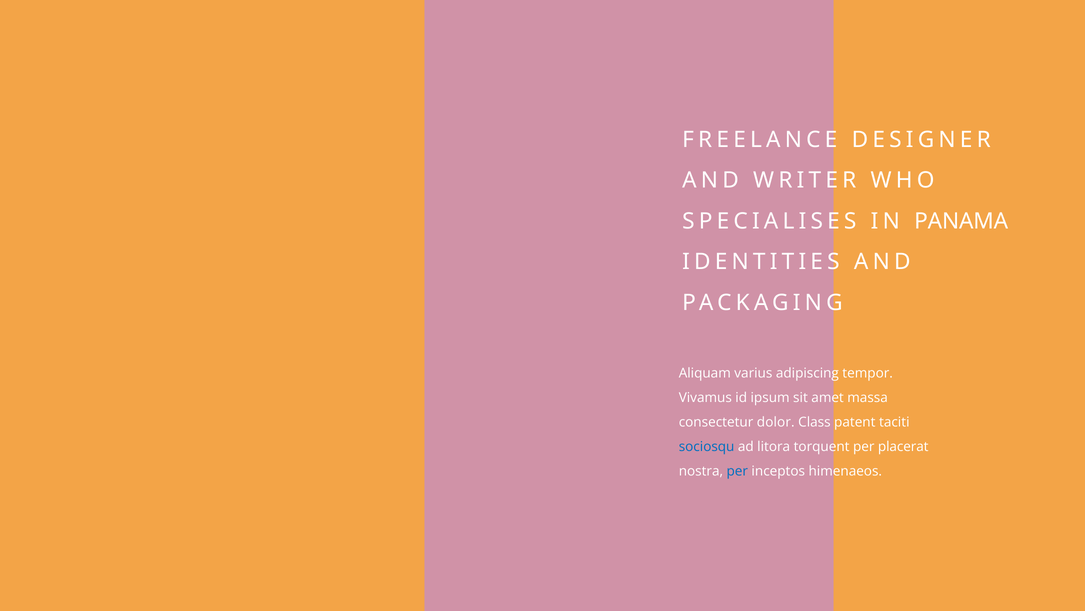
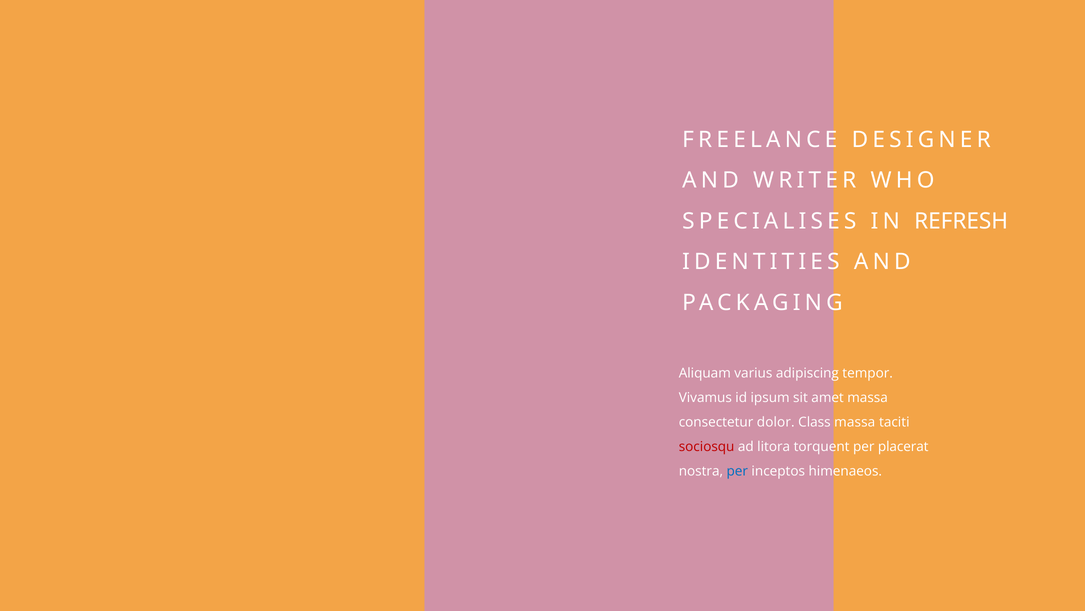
PANAMA: PANAMA -> REFRESH
Class patent: patent -> massa
sociosqu colour: blue -> red
